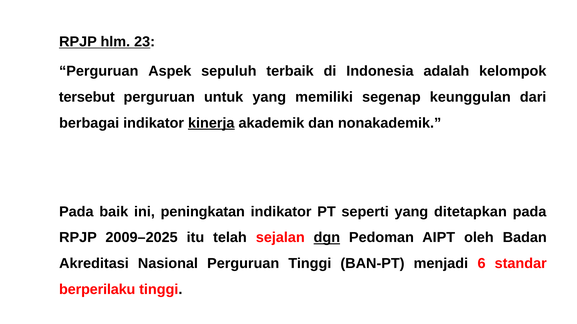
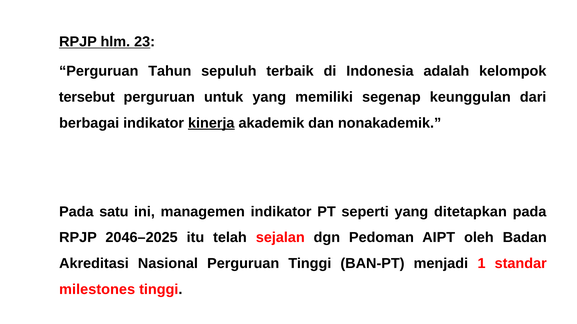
Aspek: Aspek -> Tahun
baik: baik -> satu
peningkatan: peningkatan -> managemen
2009–2025: 2009–2025 -> 2046–2025
dgn underline: present -> none
6: 6 -> 1
berperilaku: berperilaku -> milestones
